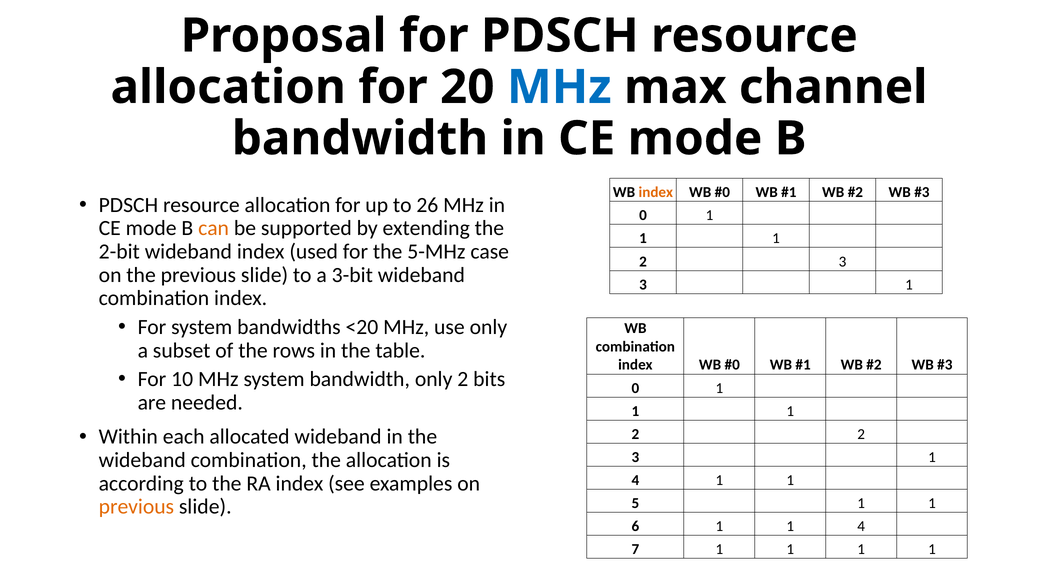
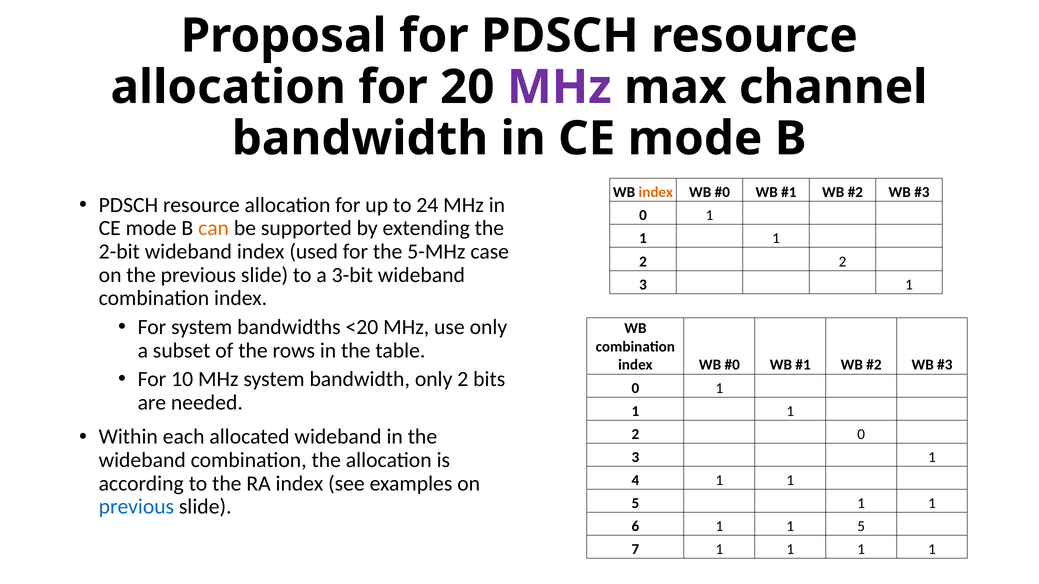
MHz at (559, 87) colour: blue -> purple
26: 26 -> 24
3 at (843, 262): 3 -> 2
2 2: 2 -> 0
previous at (136, 507) colour: orange -> blue
6 1 1 4: 4 -> 5
